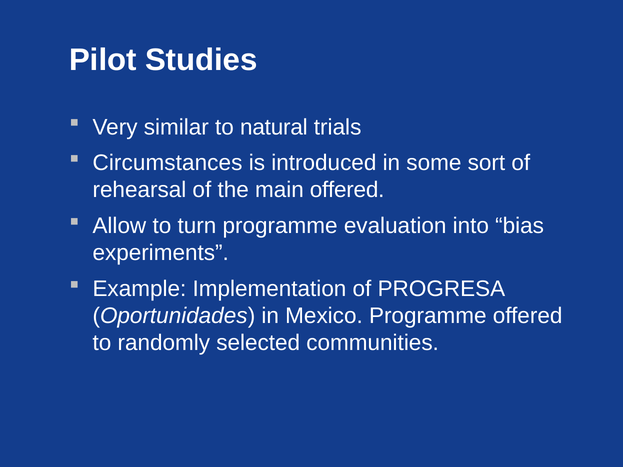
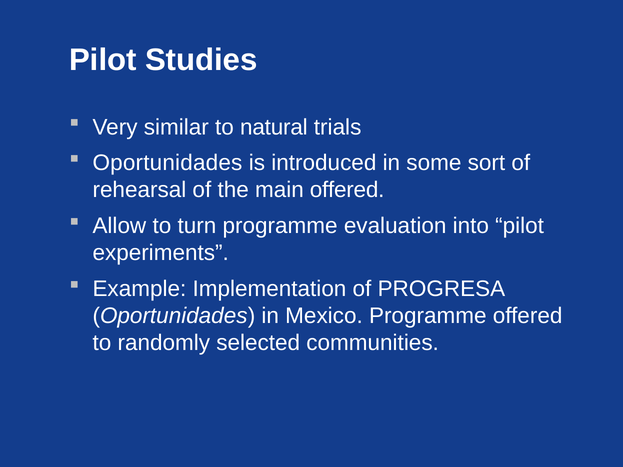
Circumstances at (167, 163): Circumstances -> Oportunidades
into bias: bias -> pilot
